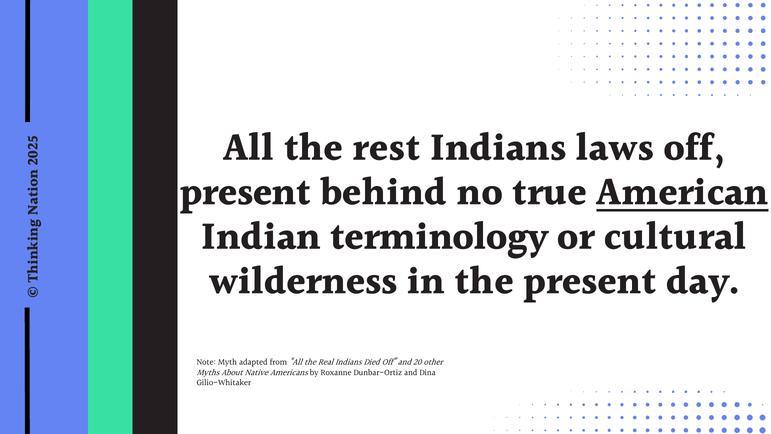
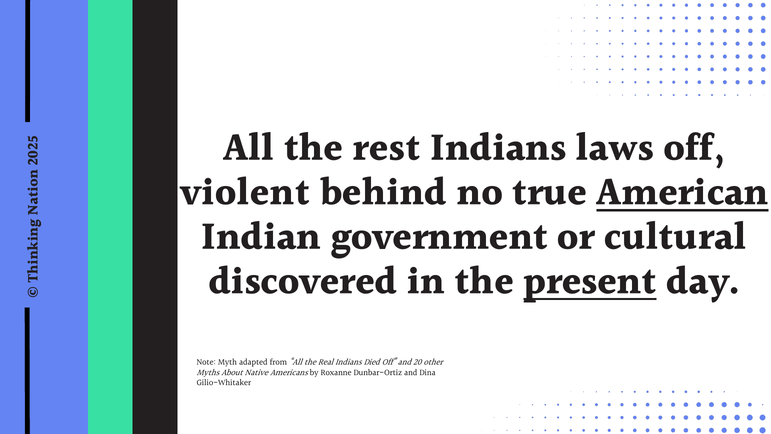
present at (245, 193): present -> violent
terminology: terminology -> government
wilderness: wilderness -> discovered
present at (590, 282) underline: none -> present
